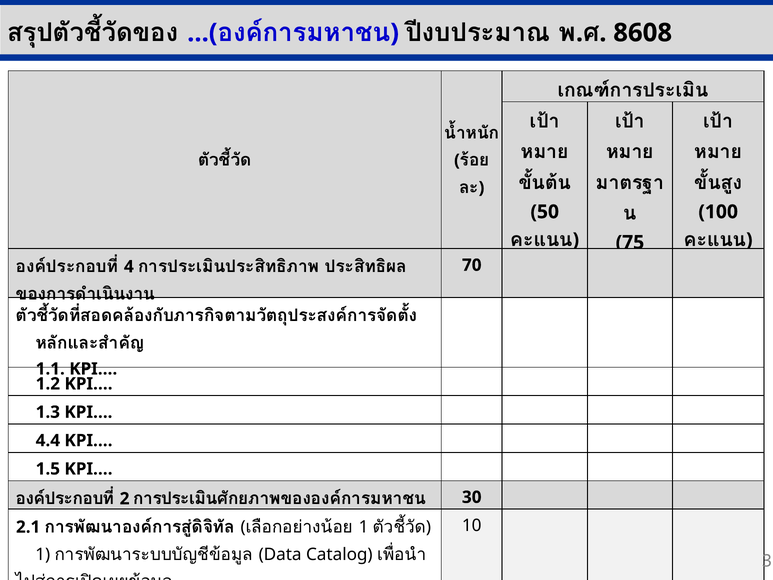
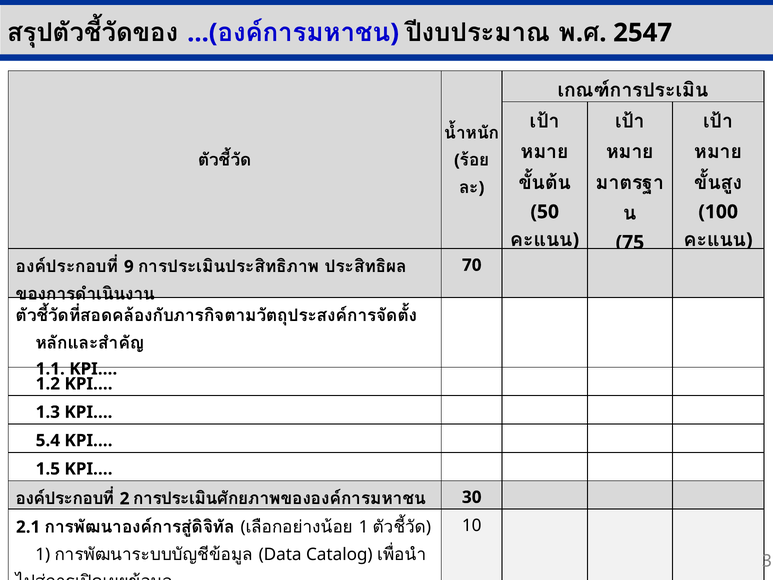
8608: 8608 -> 2547
4: 4 -> 9
4.4: 4.4 -> 5.4
